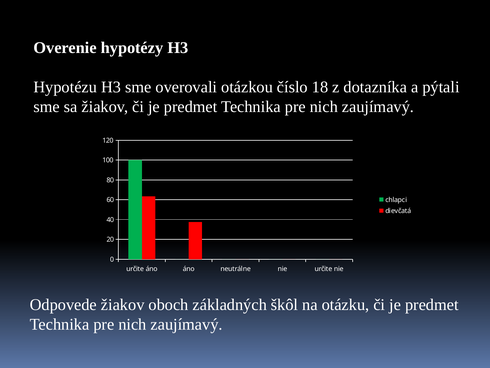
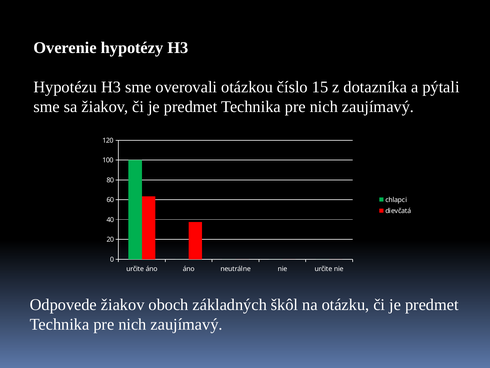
18: 18 -> 15
